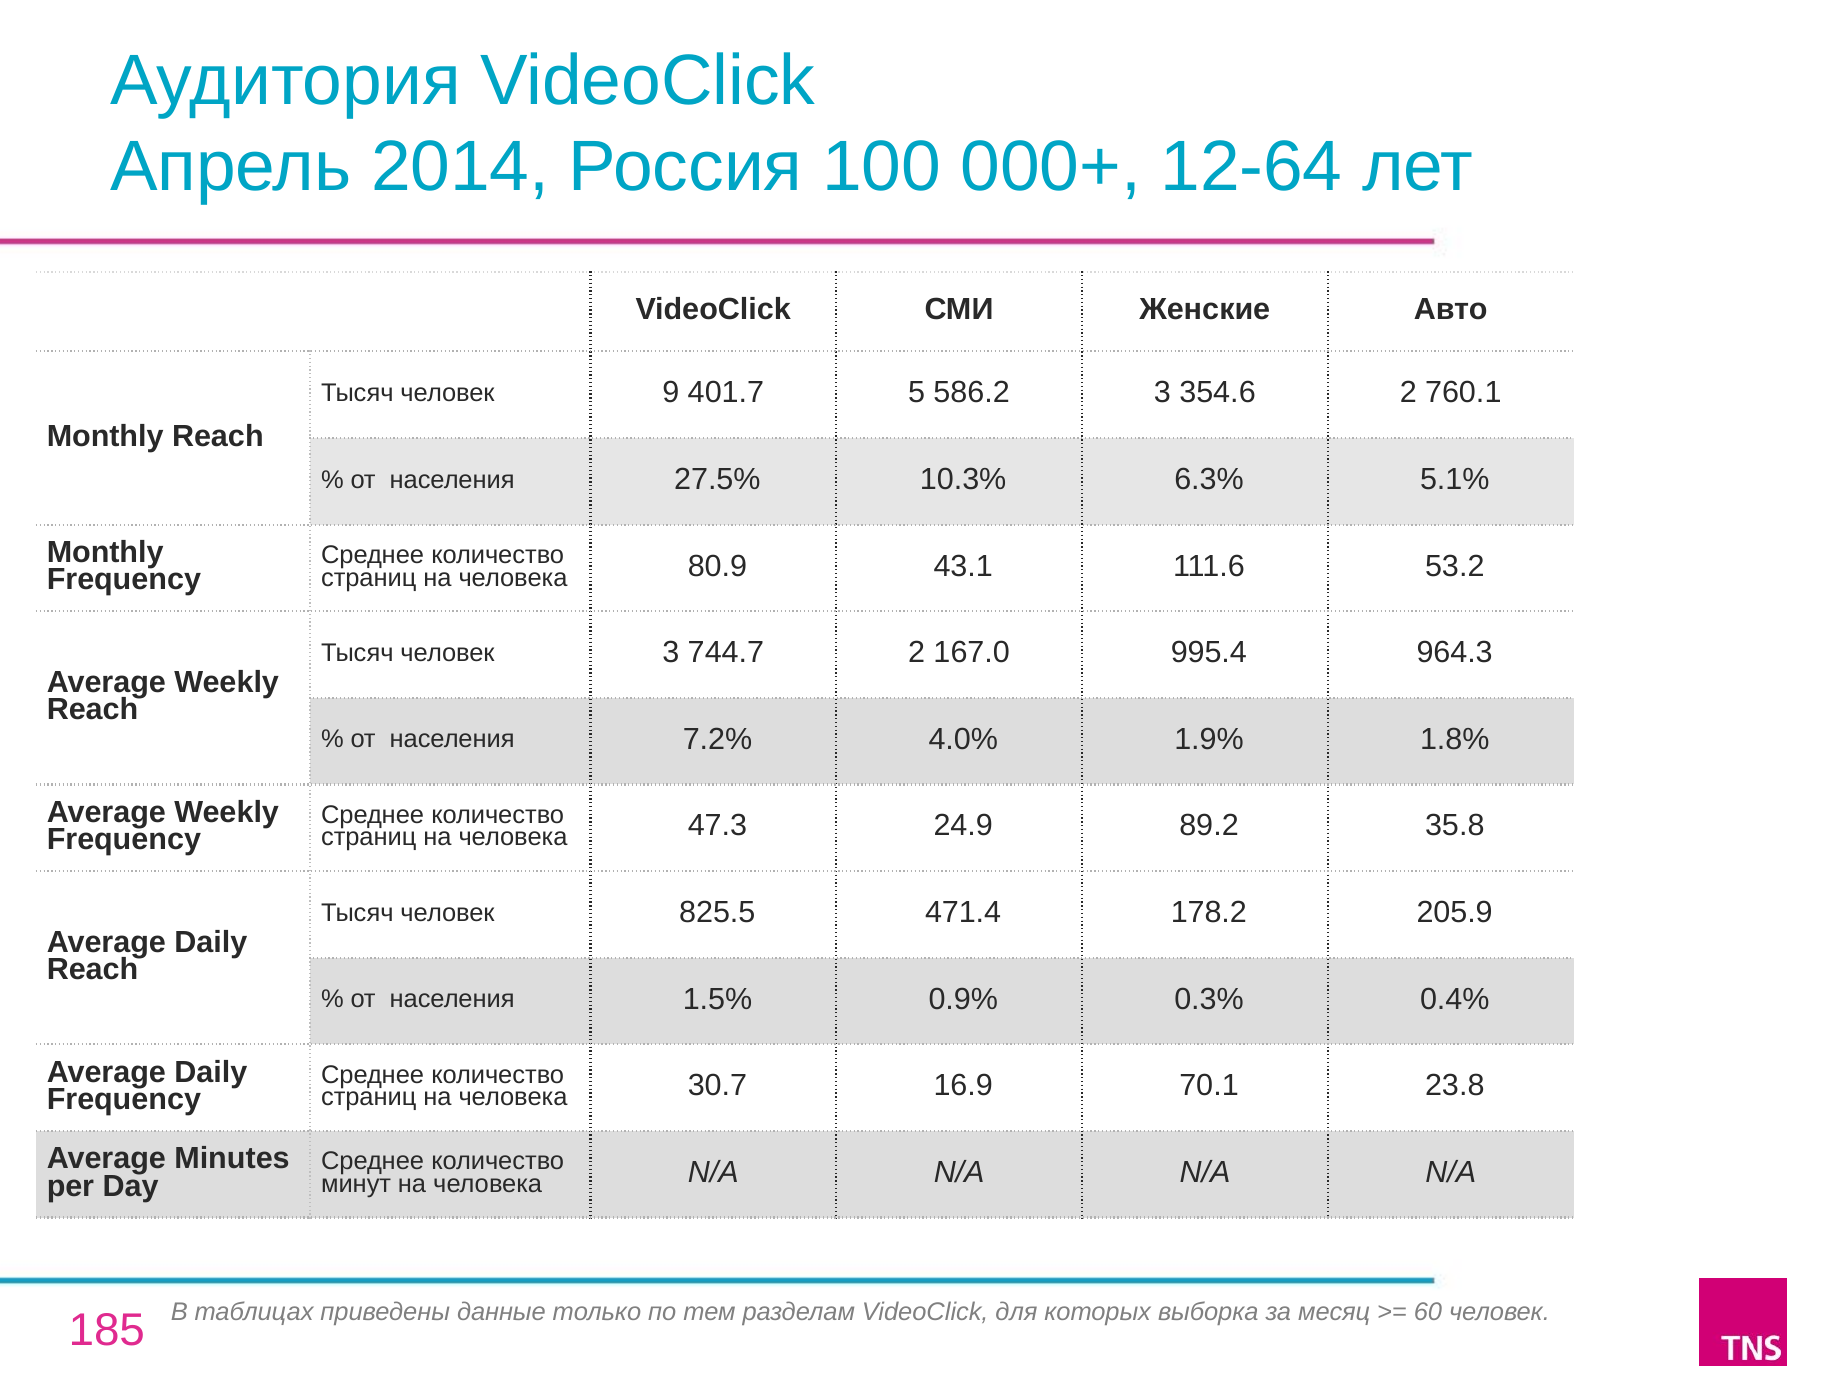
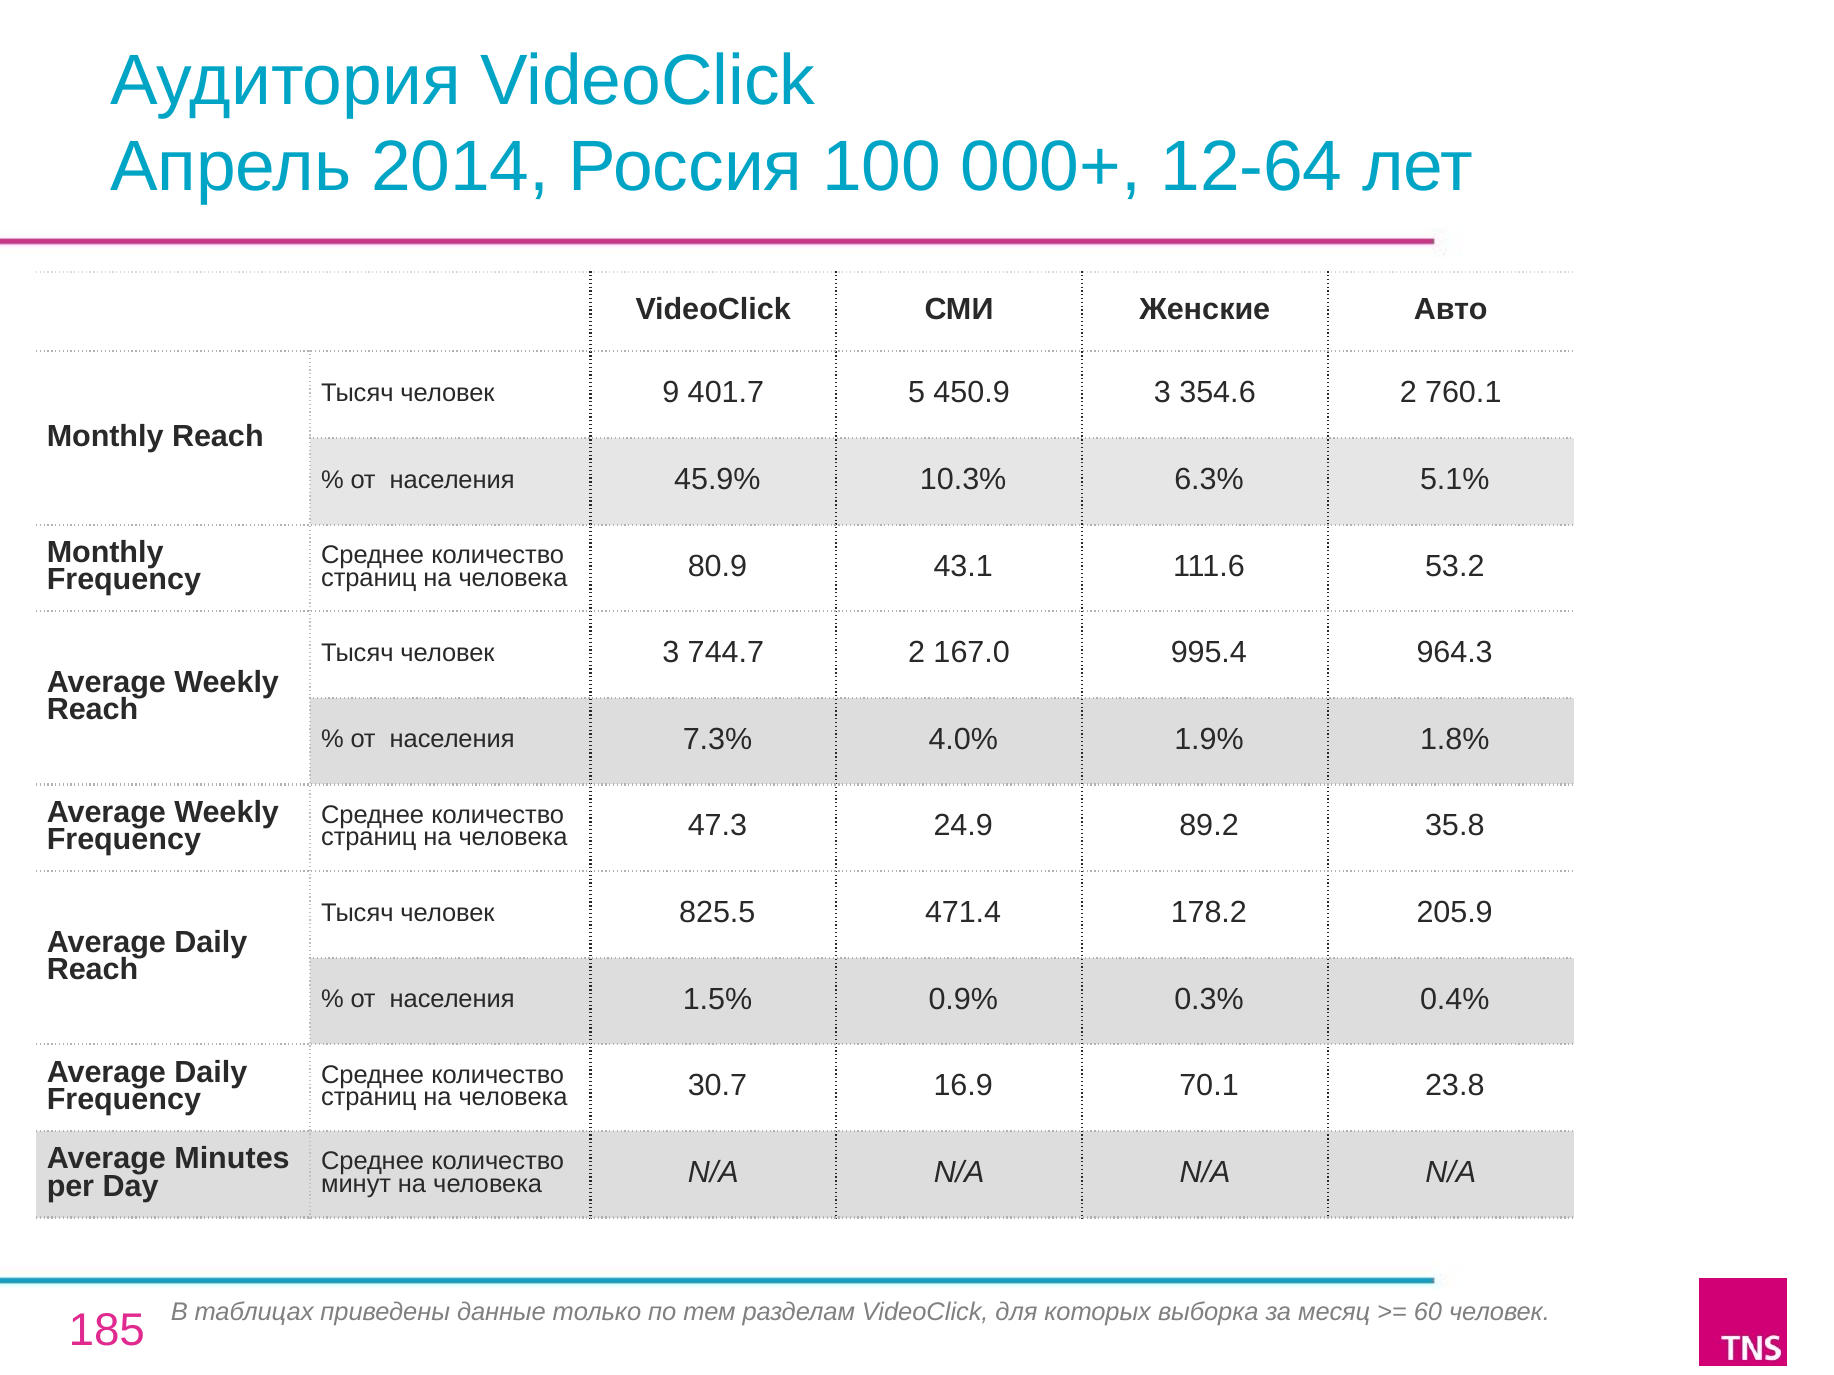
586.2: 586.2 -> 450.9
27.5%: 27.5% -> 45.9%
7.2%: 7.2% -> 7.3%
